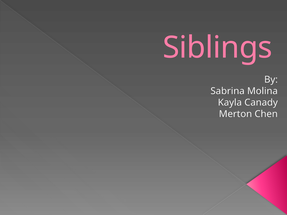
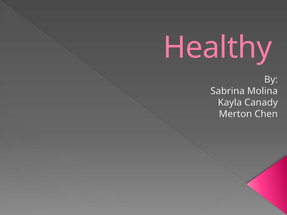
Siblings: Siblings -> Healthy
